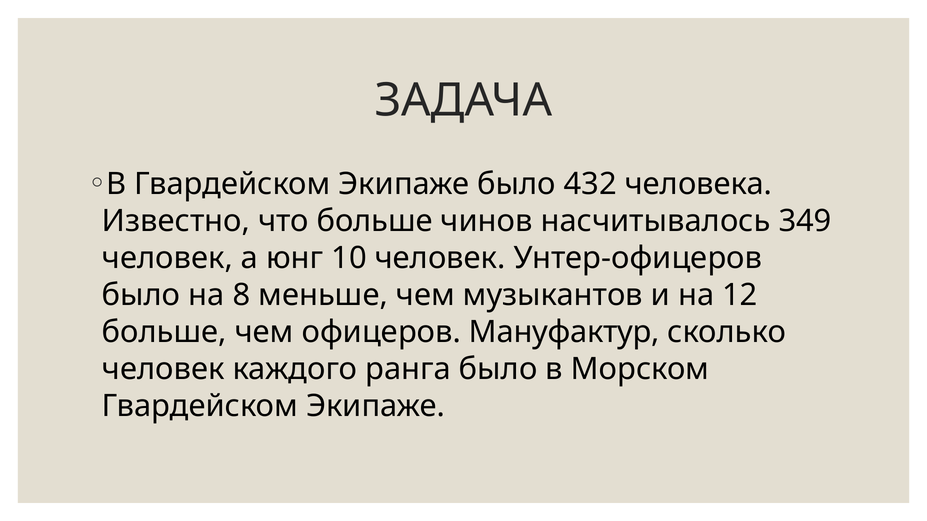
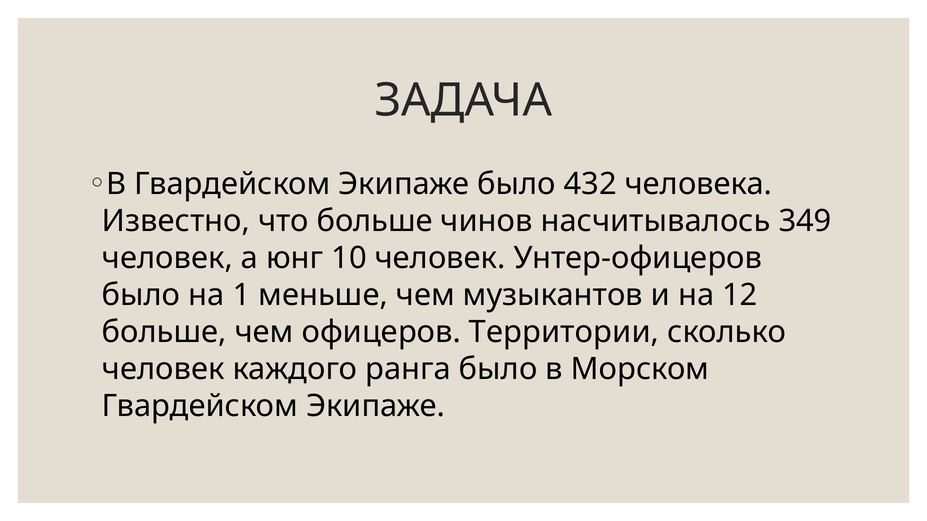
8: 8 -> 1
Мануфактур: Мануфактур -> Территории
